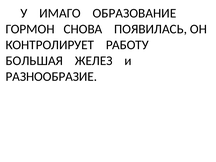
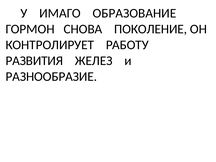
ПОЯВИЛАСЬ: ПОЯВИЛАСЬ -> ПОКОЛЕНИЕ
БОЛЬШАЯ: БОЛЬШАЯ -> РАЗВИТИЯ
